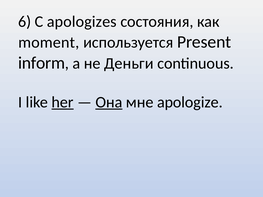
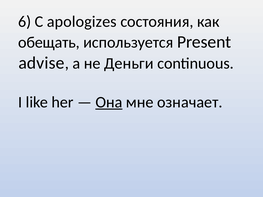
moment: moment -> обещать
inform: inform -> advise
her underline: present -> none
apologize: apologize -> означает
